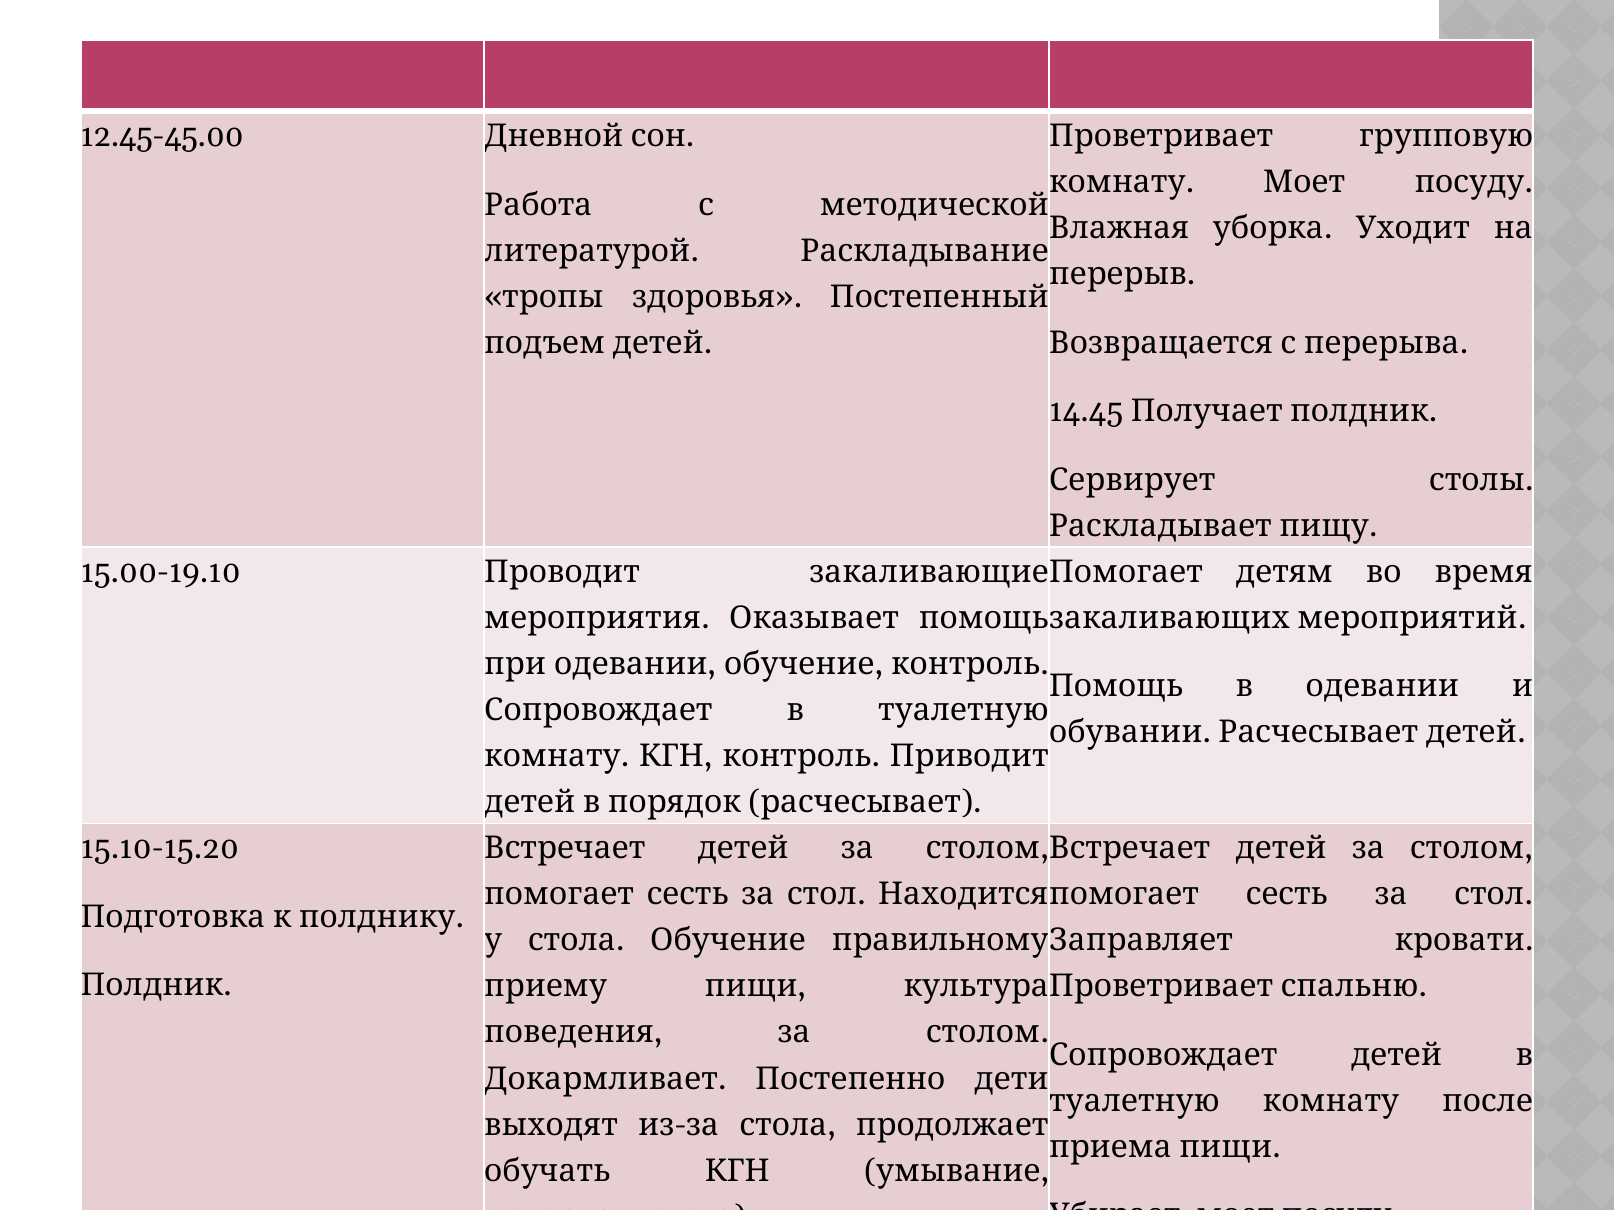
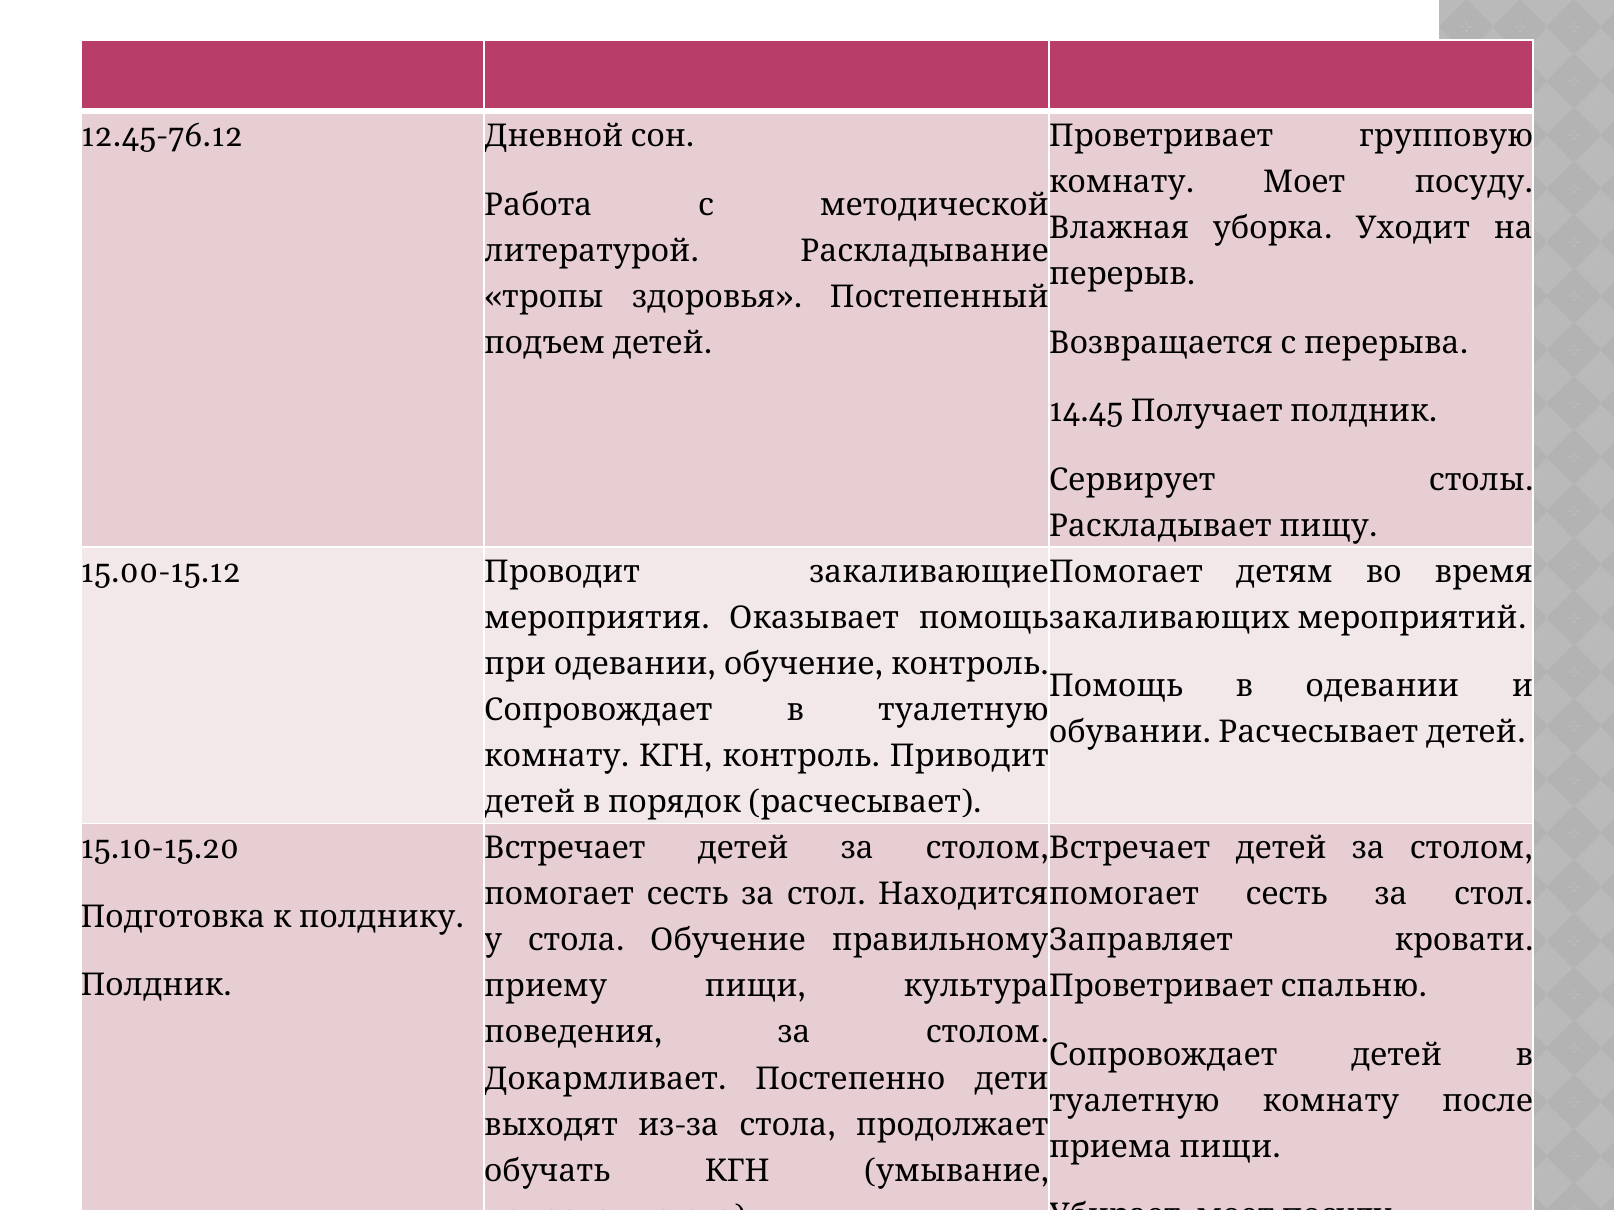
12.45-45.00: 12.45-45.00 -> 12.45-76.12
15.00-19.10: 15.00-19.10 -> 15.00-15.12
